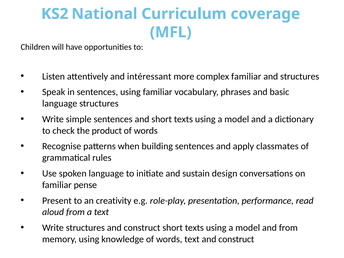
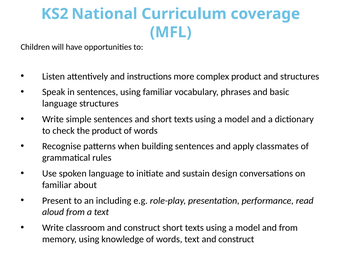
intéressant: intéressant -> instructions
complex familiar: familiar -> product
pense: pense -> about
creativity: creativity -> including
Write structures: structures -> classroom
